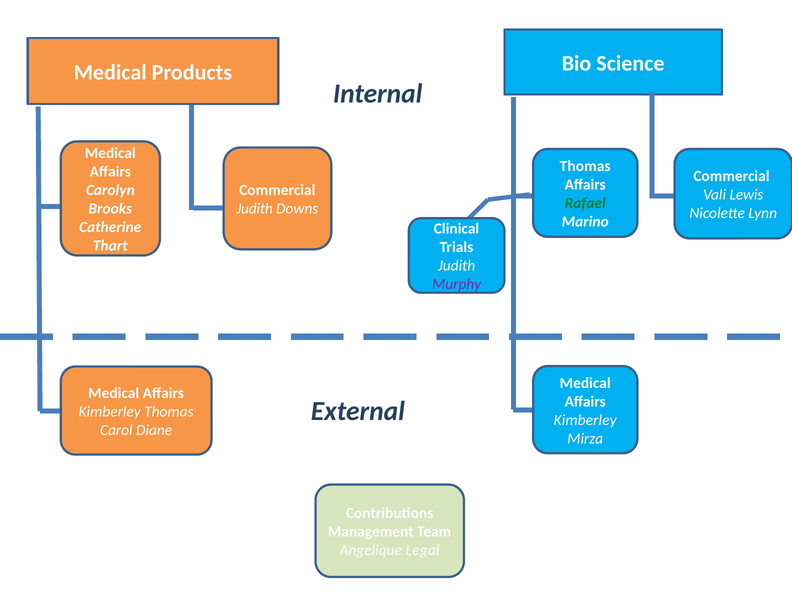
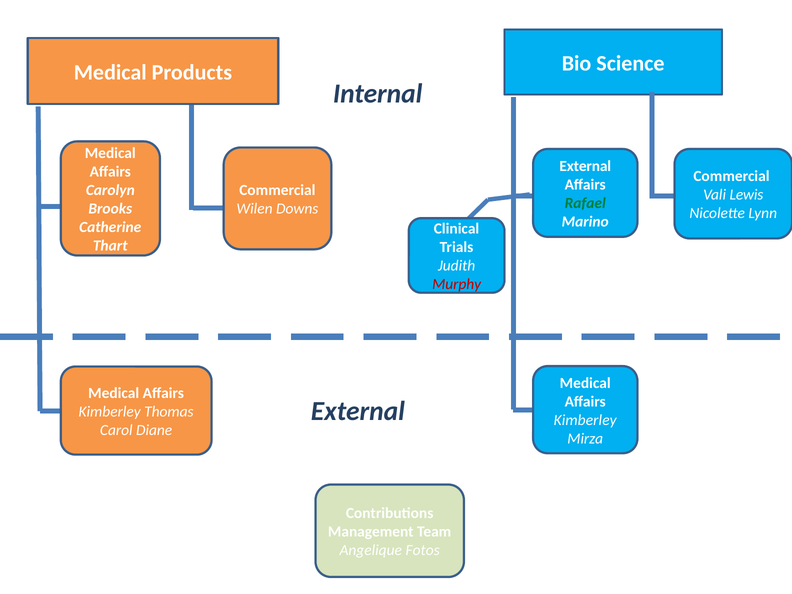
Thomas at (585, 166): Thomas -> External
Judith at (255, 209): Judith -> Wilen
Murphy colour: purple -> red
Legal: Legal -> Fotos
